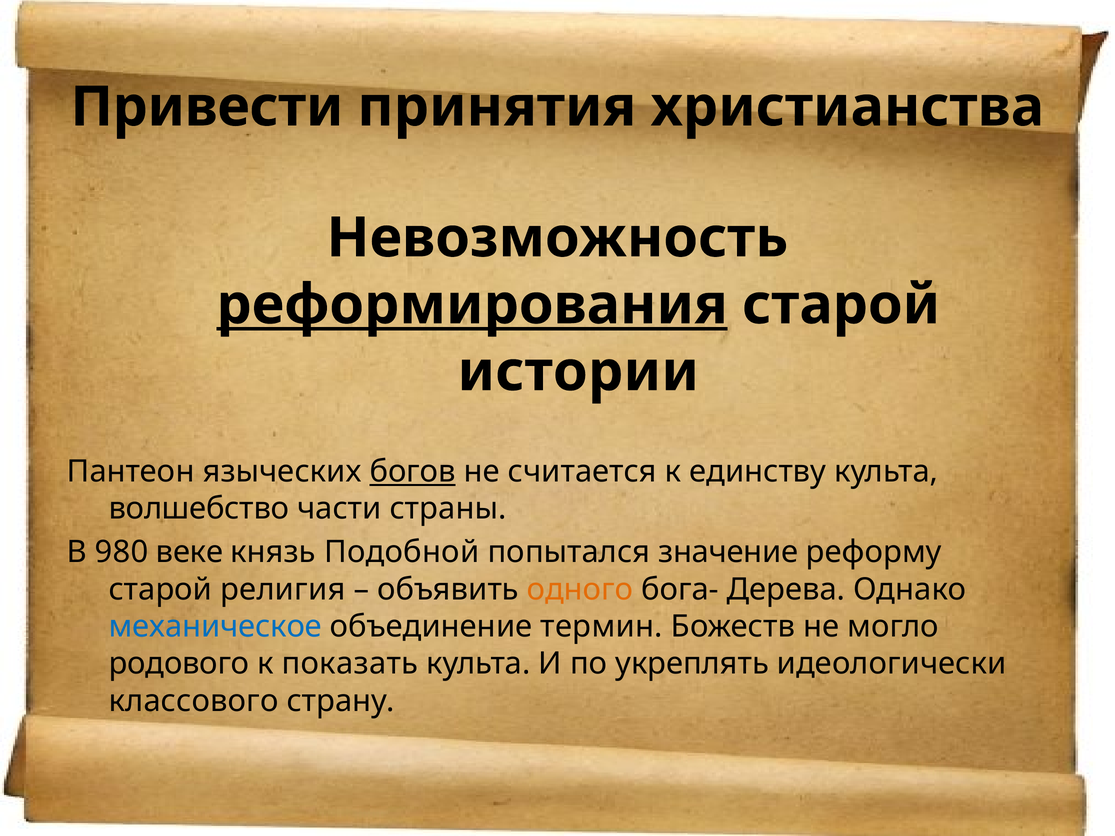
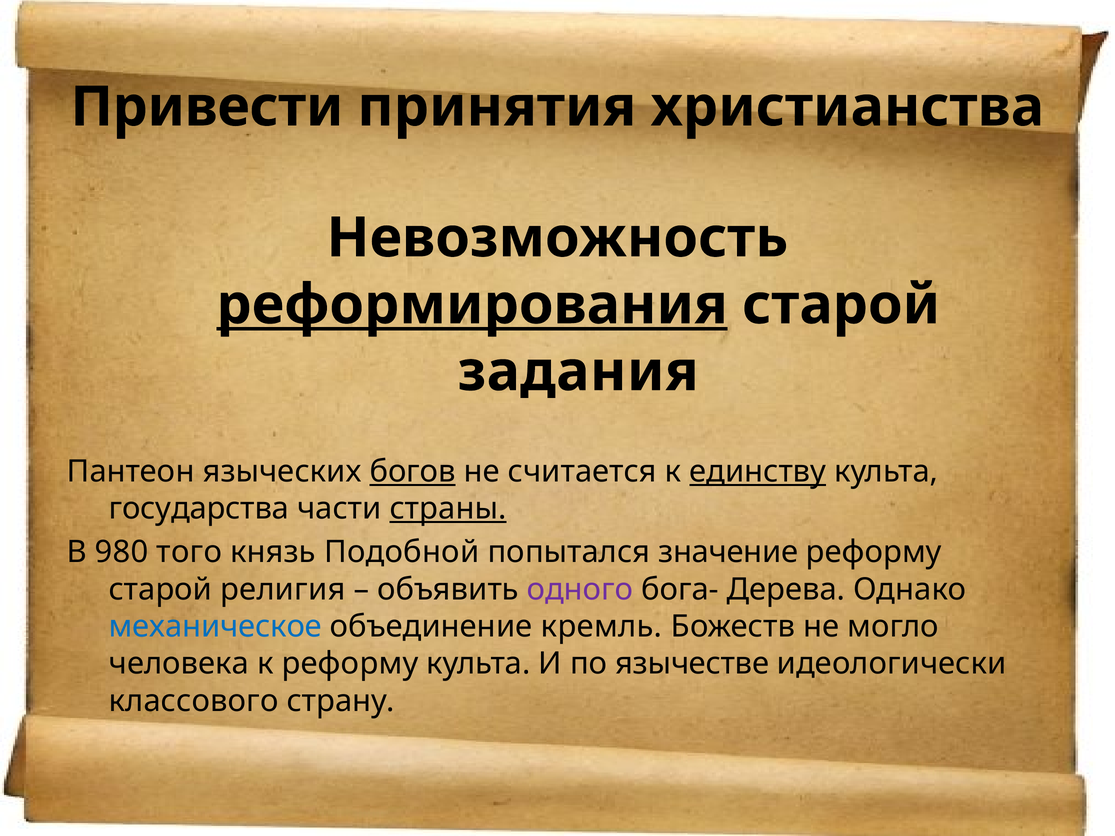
истории: истории -> задания
единству underline: none -> present
волшебство: волшебство -> государства
страны underline: none -> present
веке: веке -> того
одного colour: orange -> purple
термин: термин -> кремль
родового: родового -> человека
к показать: показать -> реформу
укреплять: укреплять -> язычестве
